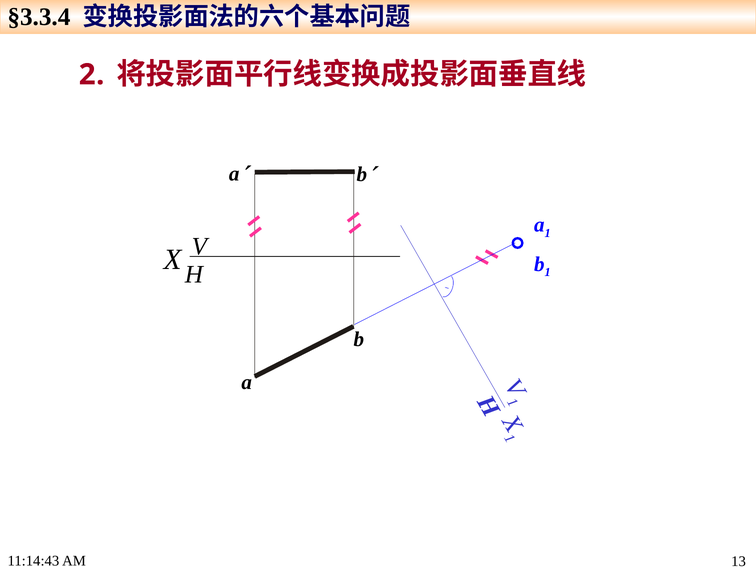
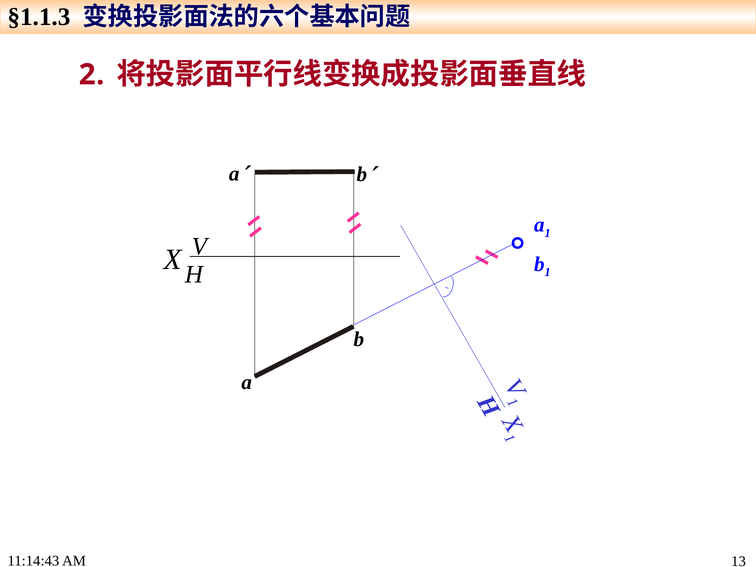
§3.3.4: §3.3.4 -> §1.1.3
